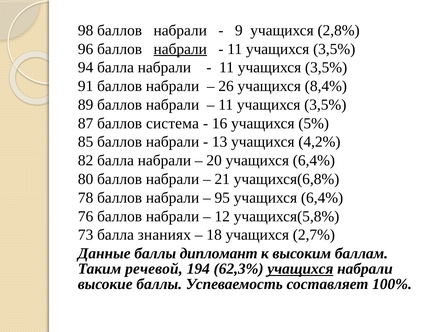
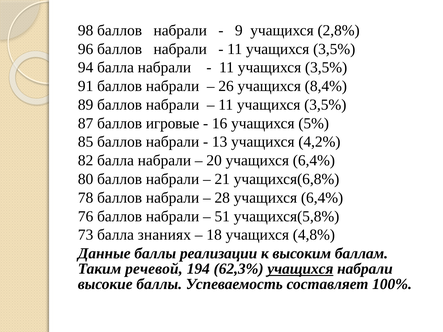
набрали at (180, 49) underline: present -> none
система: система -> игровые
95: 95 -> 28
12: 12 -> 51
2,7%: 2,7% -> 4,8%
дипломант: дипломант -> реализации
